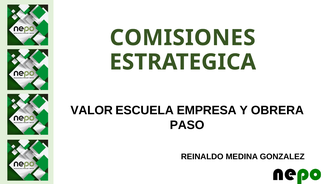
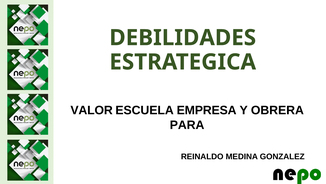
COMISIONES: COMISIONES -> DEBILIDADES
PASO: PASO -> PARA
